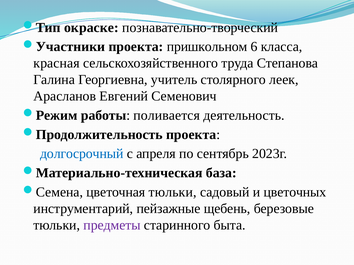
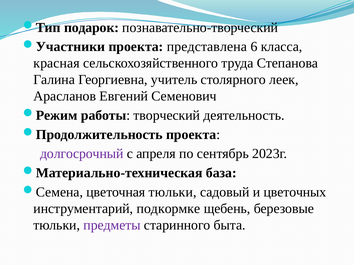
окраске: окраске -> подарок
пришкольном: пришкольном -> представлена
поливается: поливается -> творческий
долгосрочный colour: blue -> purple
пейзажные: пейзажные -> подкормке
